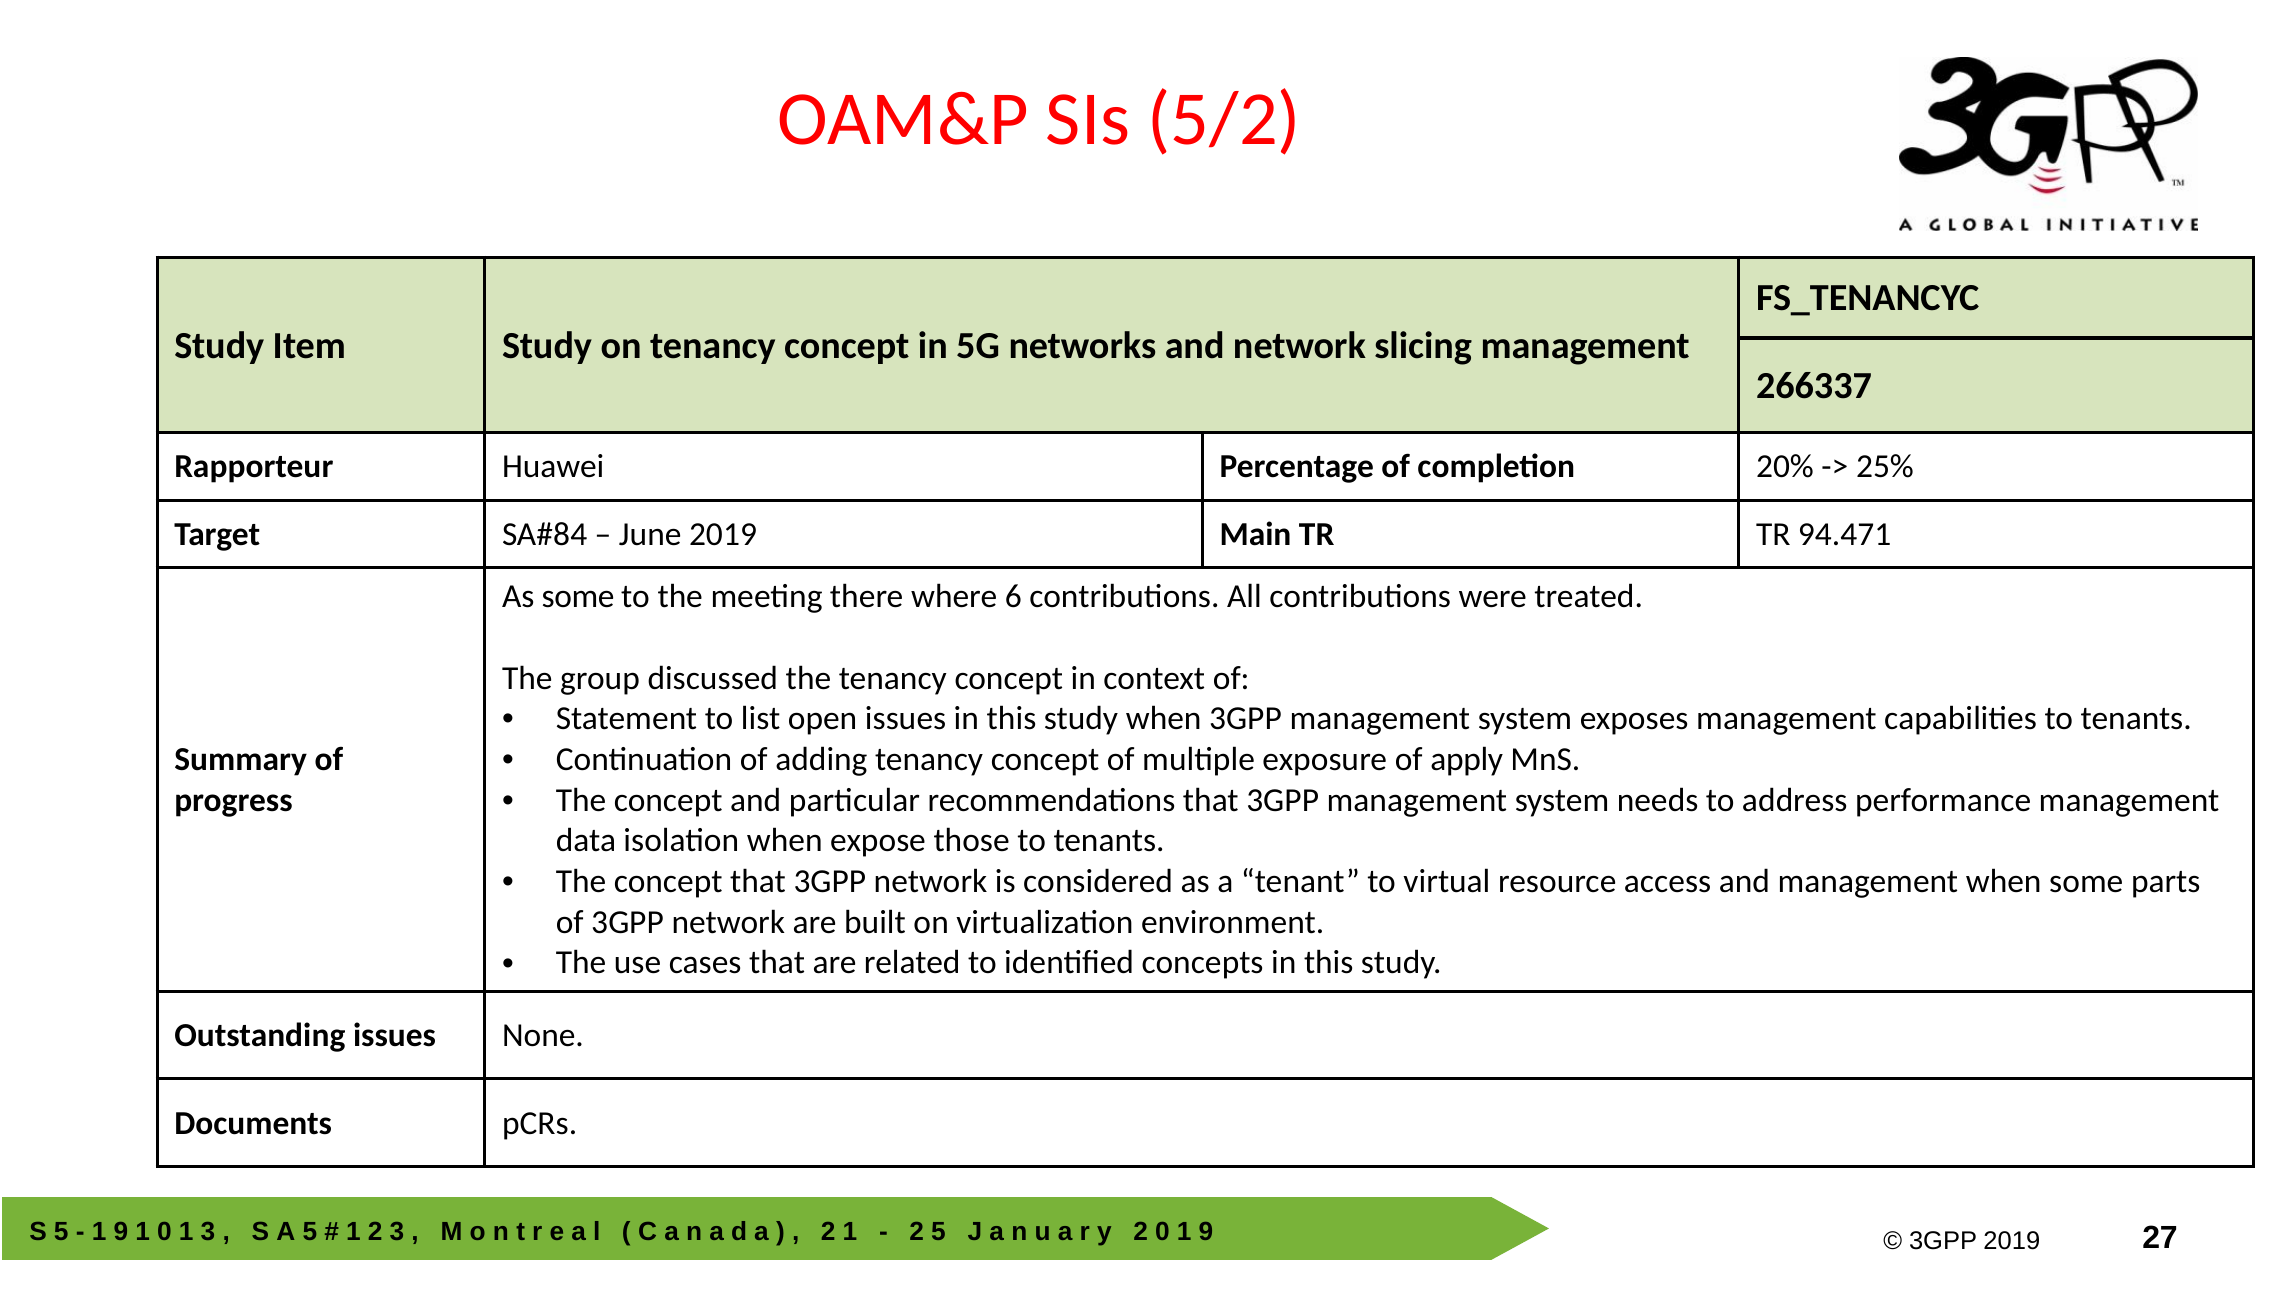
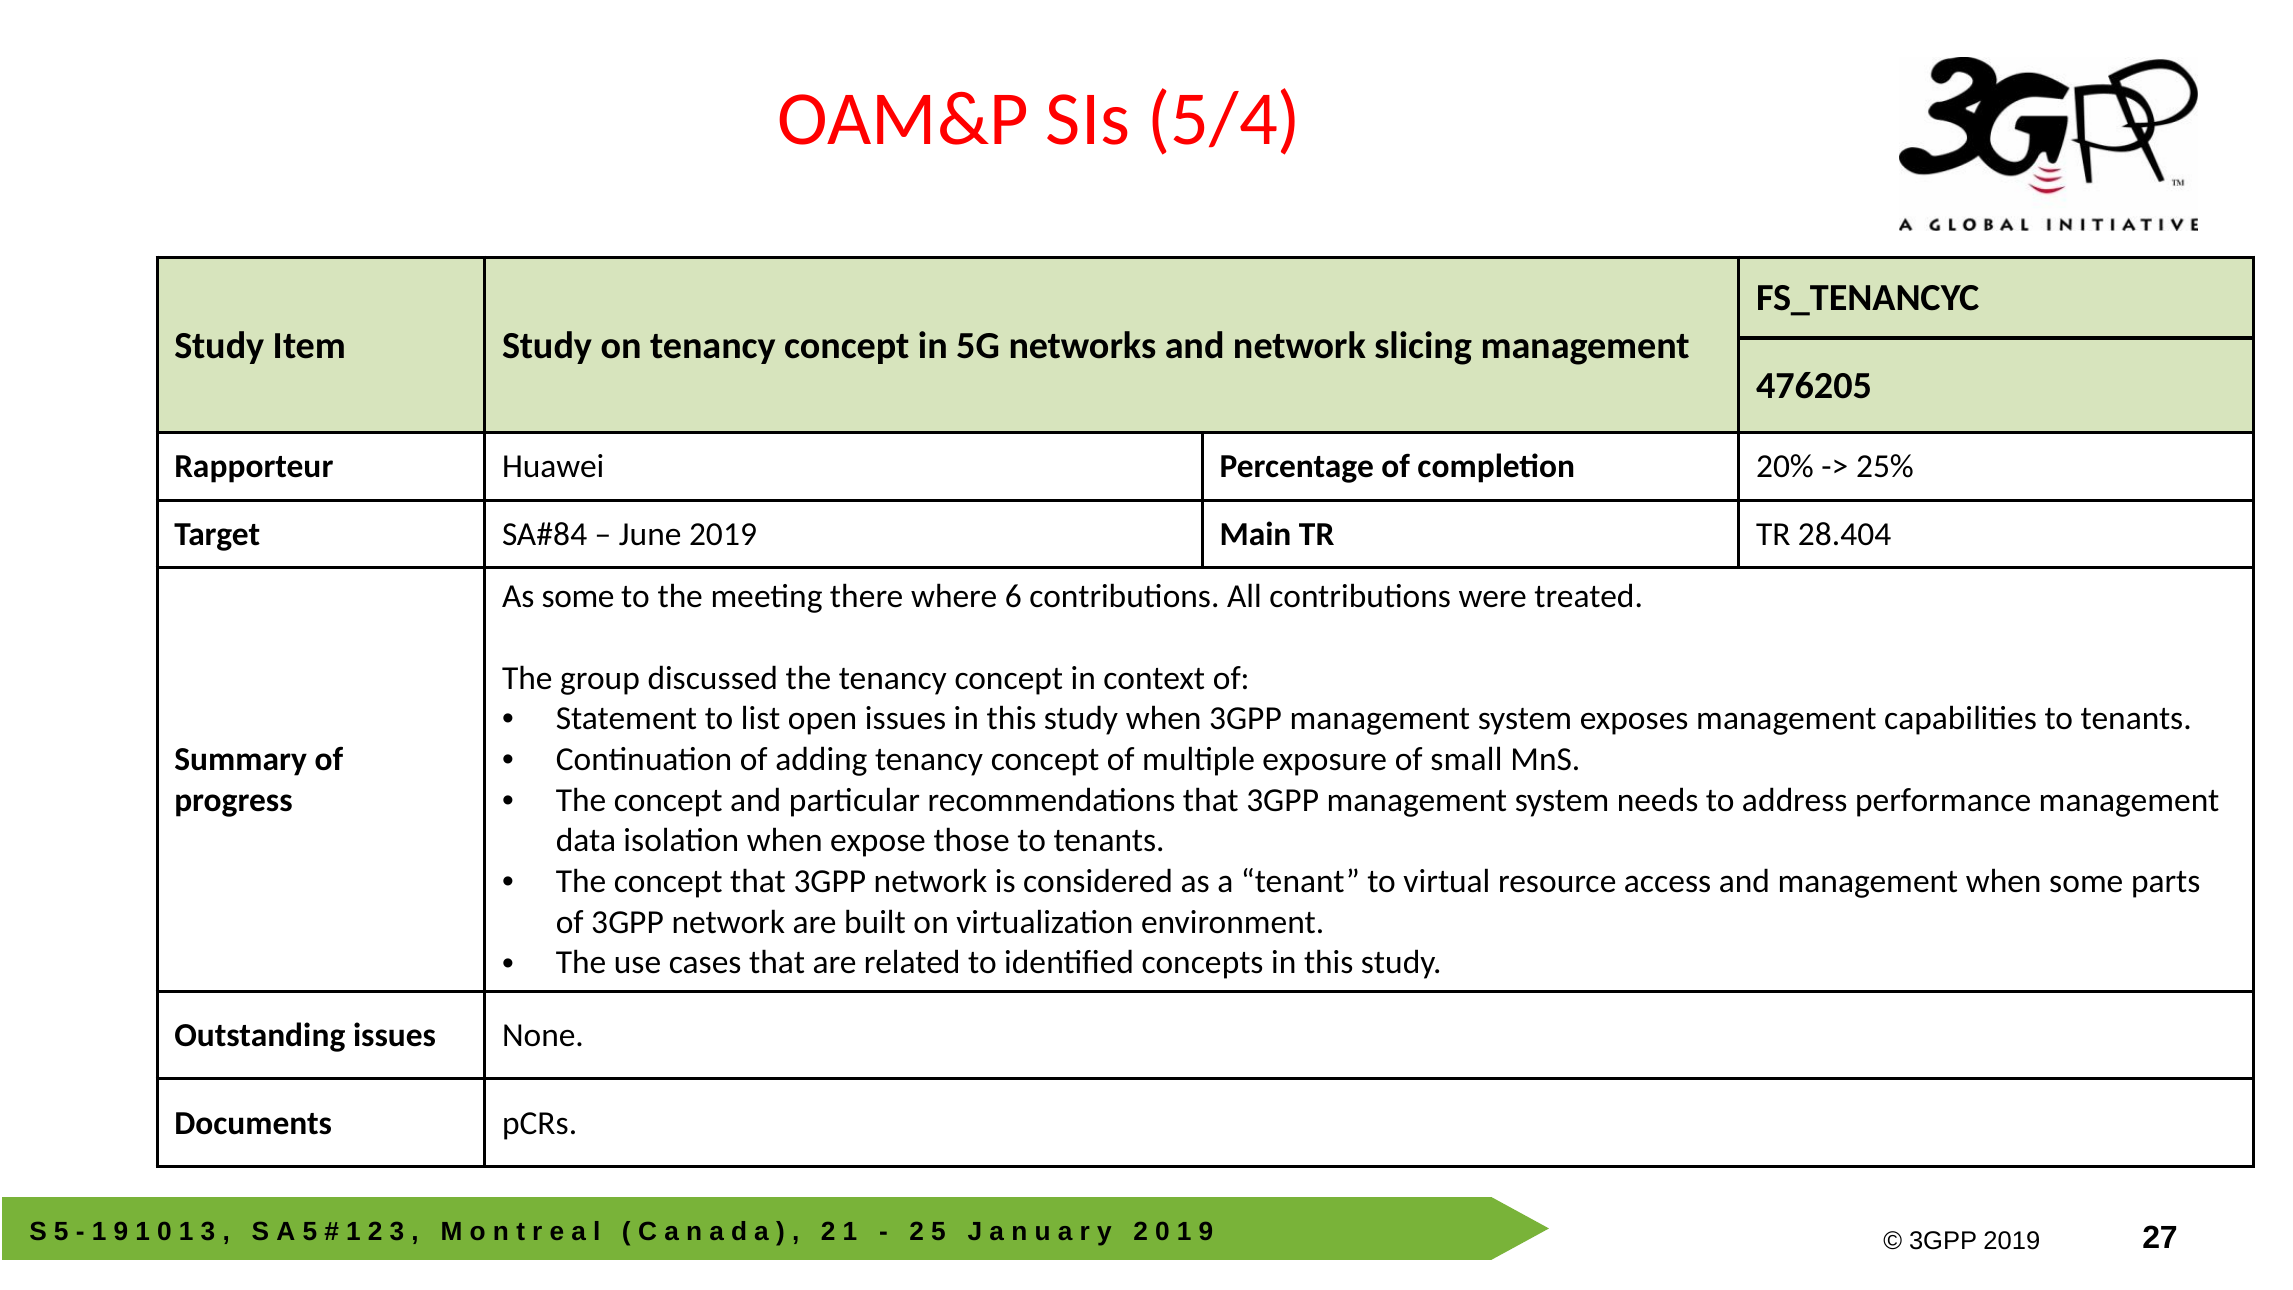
5/2: 5/2 -> 5/4
266337: 266337 -> 476205
94.471: 94.471 -> 28.404
apply: apply -> small
